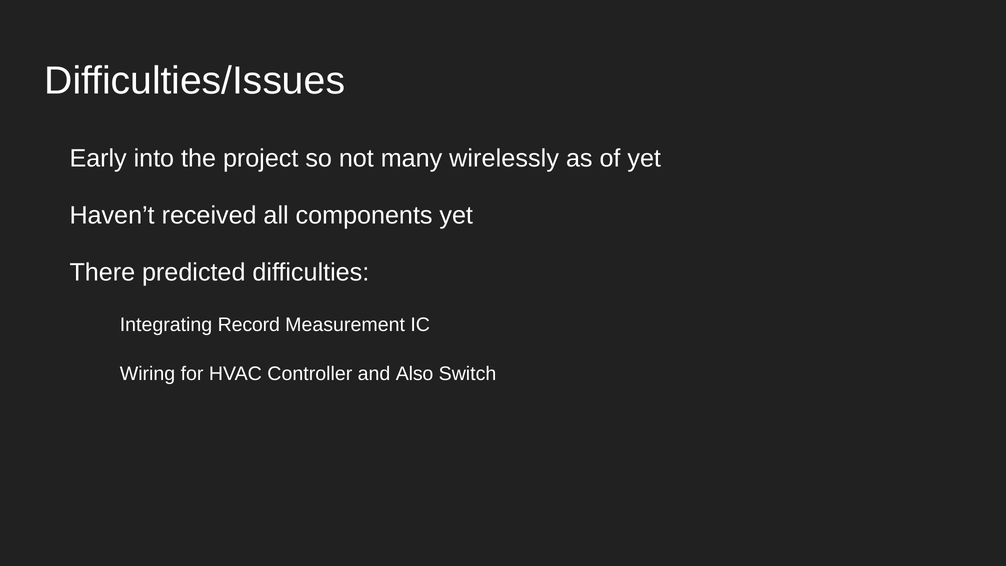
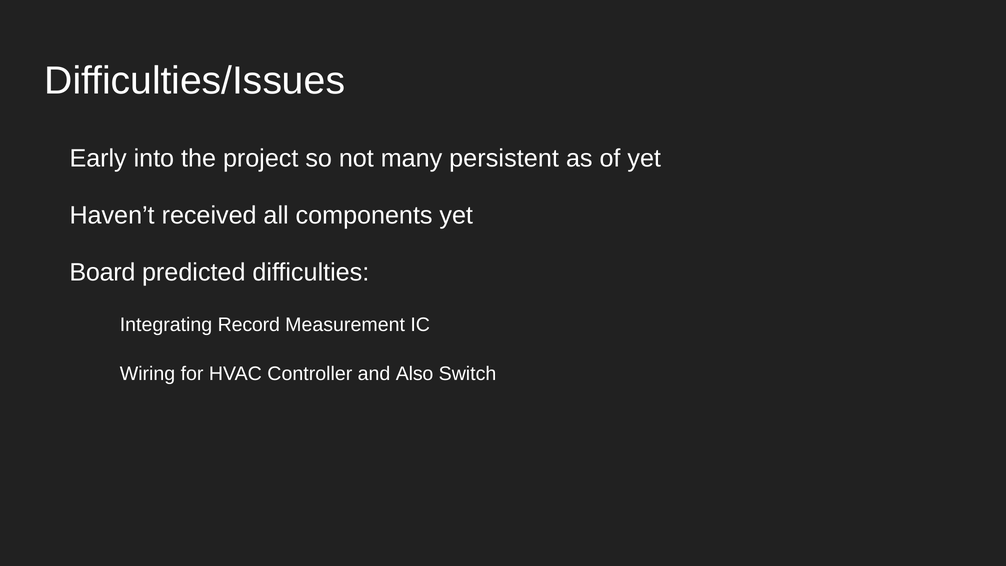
wirelessly: wirelessly -> persistent
There: There -> Board
